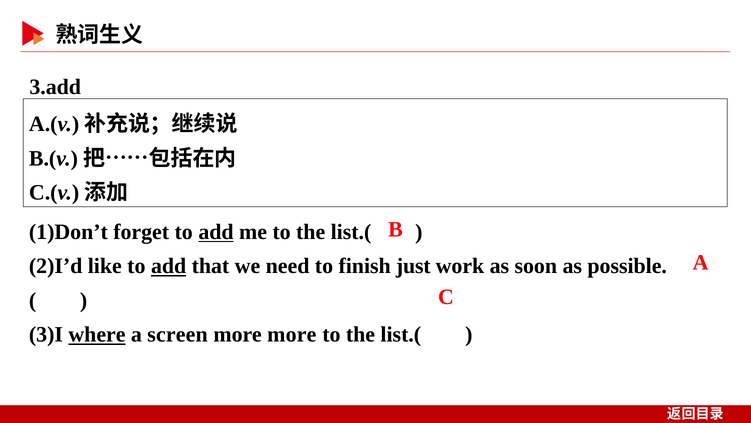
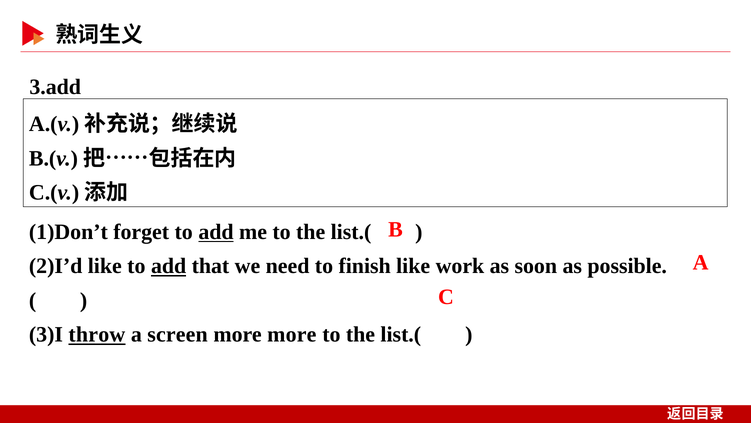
finish just: just -> like
where: where -> throw
